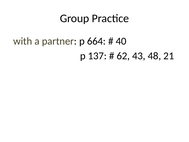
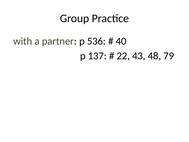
664: 664 -> 536
62: 62 -> 22
21: 21 -> 79
